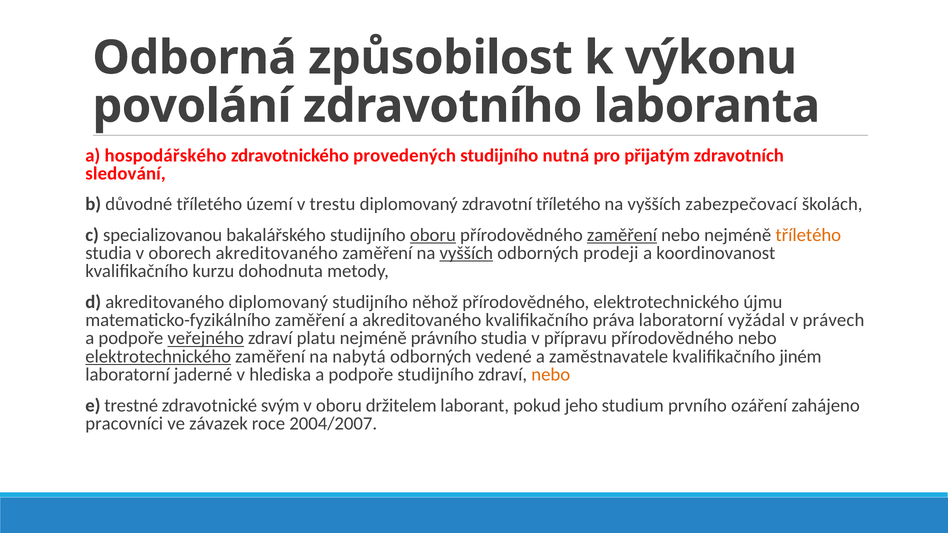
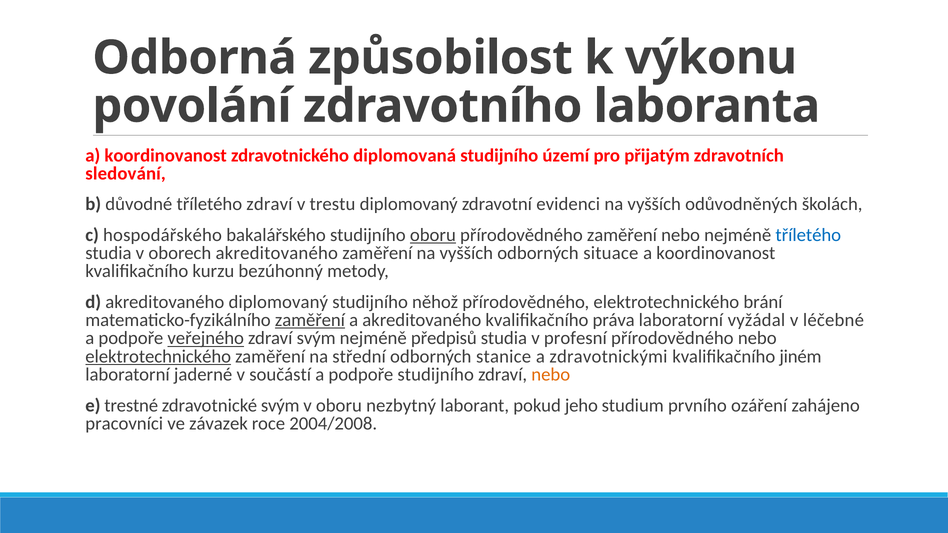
hospodářského at (166, 155): hospodářského -> koordinovanost
provedených: provedených -> diplomovaná
nutná: nutná -> území
tříletého území: území -> zdraví
zdravotní tříletého: tříletého -> evidenci
zabezpečovací: zabezpečovací -> odůvodněných
specializovanou: specializovanou -> hospodářského
zaměření at (622, 235) underline: present -> none
tříletého at (808, 235) colour: orange -> blue
vyšších at (466, 253) underline: present -> none
prodeji: prodeji -> situace
dohodnuta: dohodnuta -> bezúhonný
újmu: újmu -> brání
zaměření at (310, 320) underline: none -> present
právech: právech -> léčebné
zdraví platu: platu -> svým
právního: právního -> předpisů
přípravu: přípravu -> profesní
nabytá: nabytá -> střední
vedené: vedené -> stanice
zaměstnavatele: zaměstnavatele -> zdravotnickými
hlediska: hlediska -> součástí
držitelem: držitelem -> nezbytný
2004/2007: 2004/2007 -> 2004/2008
